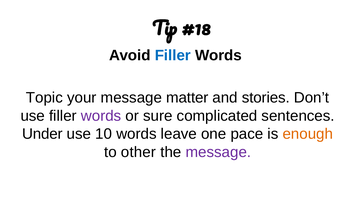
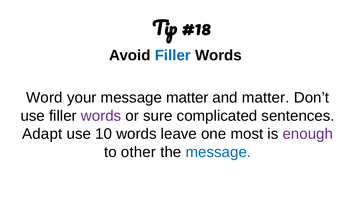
Topic: Topic -> Word
and stories: stories -> matter
Under: Under -> Adapt
pace: pace -> most
enough colour: orange -> purple
message at (218, 152) colour: purple -> blue
